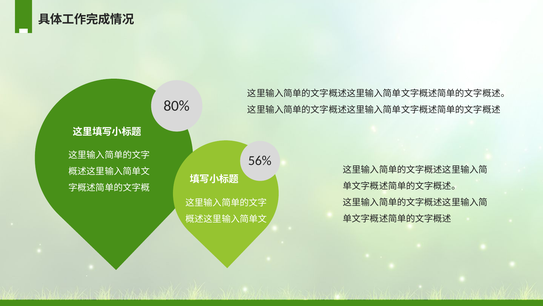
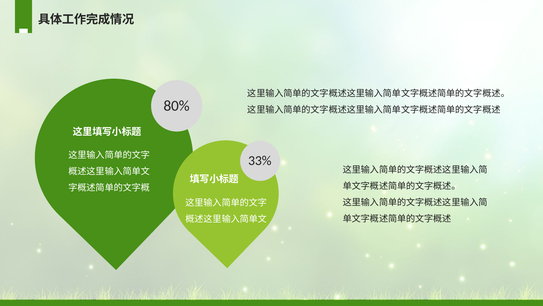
56%: 56% -> 33%
